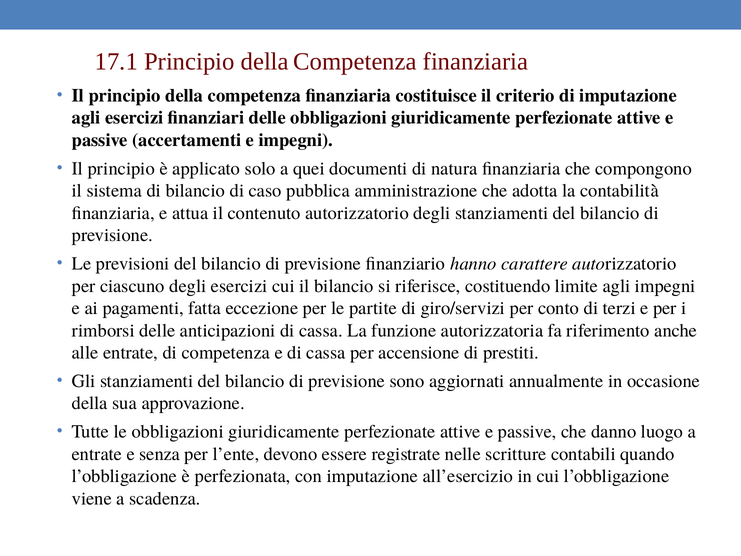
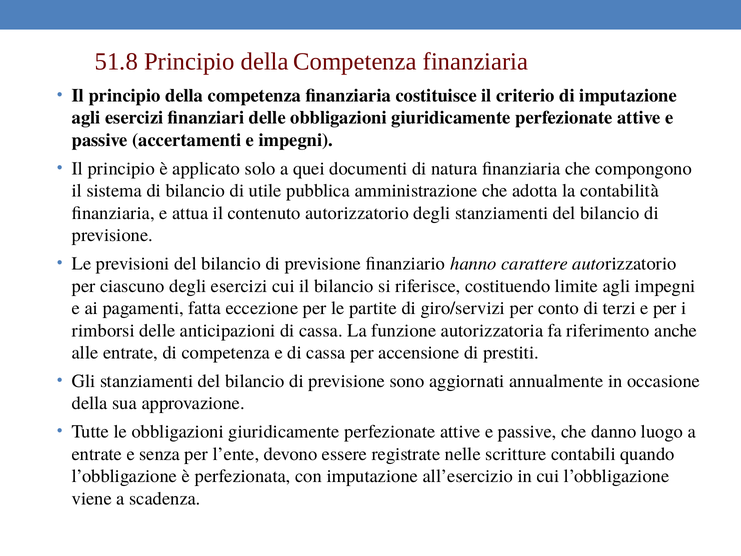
17.1: 17.1 -> 51.8
caso: caso -> utile
